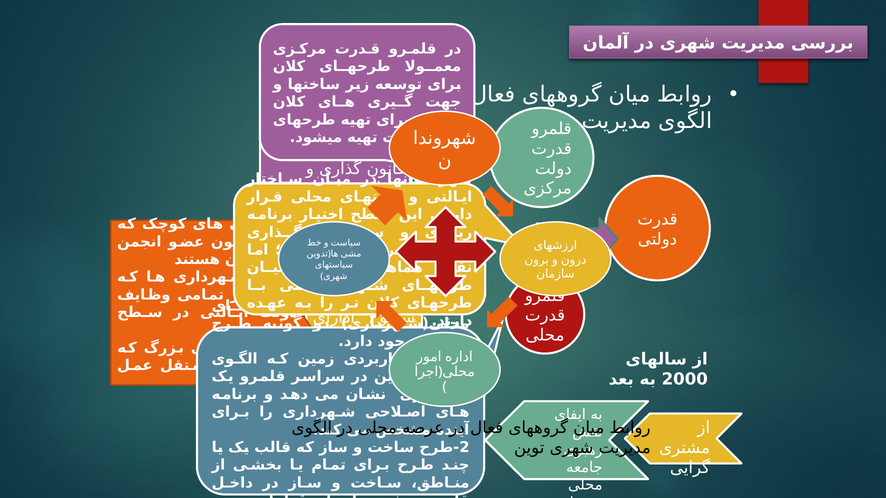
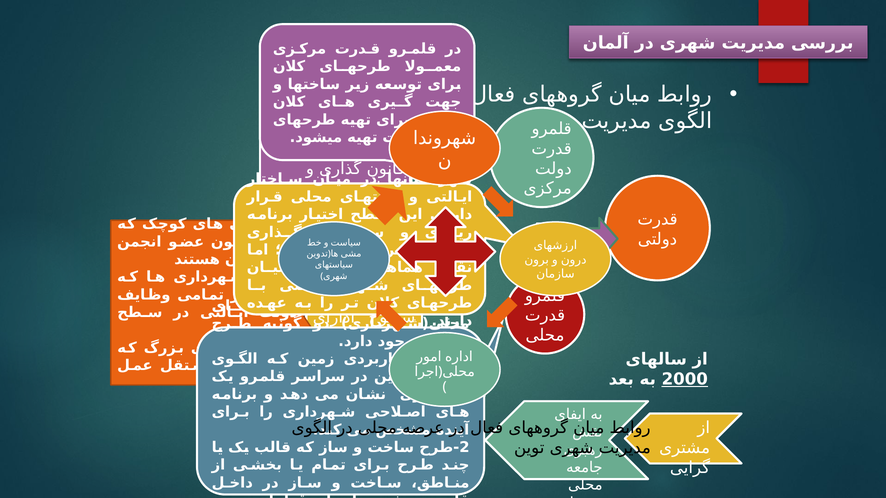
2000 underline: none -> present
